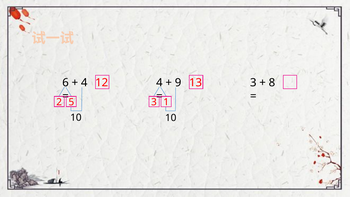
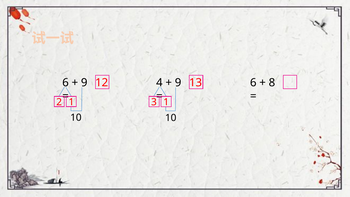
4 at (84, 83): 4 -> 9
13 3: 3 -> 6
2 5: 5 -> 1
